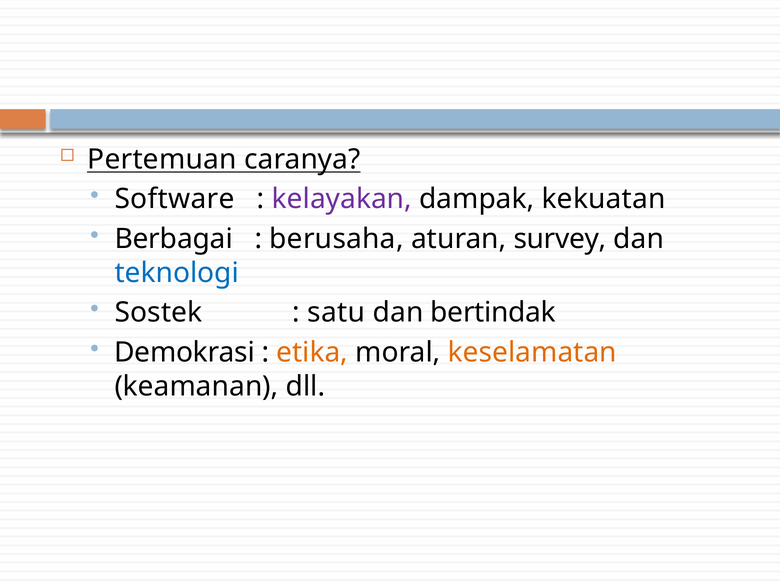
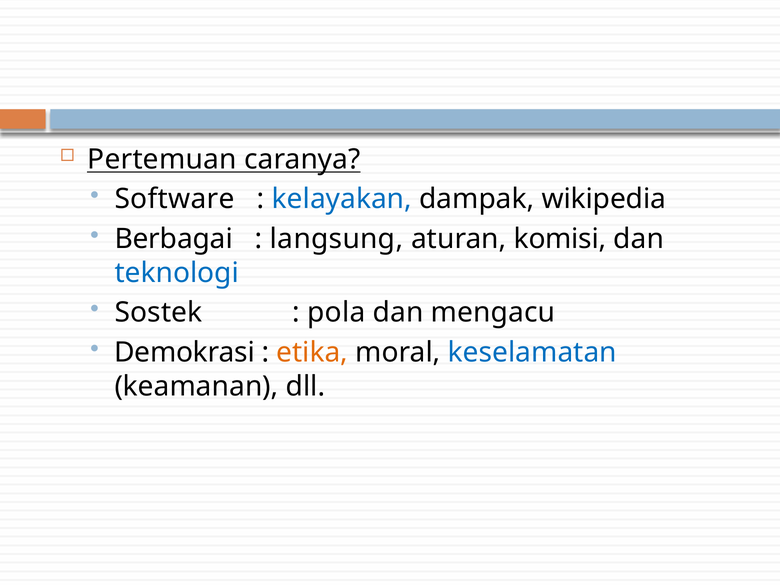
kelayakan colour: purple -> blue
kekuatan: kekuatan -> wikipedia
berusaha: berusaha -> langsung
survey: survey -> komisi
satu: satu -> pola
bertindak: bertindak -> mengacu
keselamatan colour: orange -> blue
